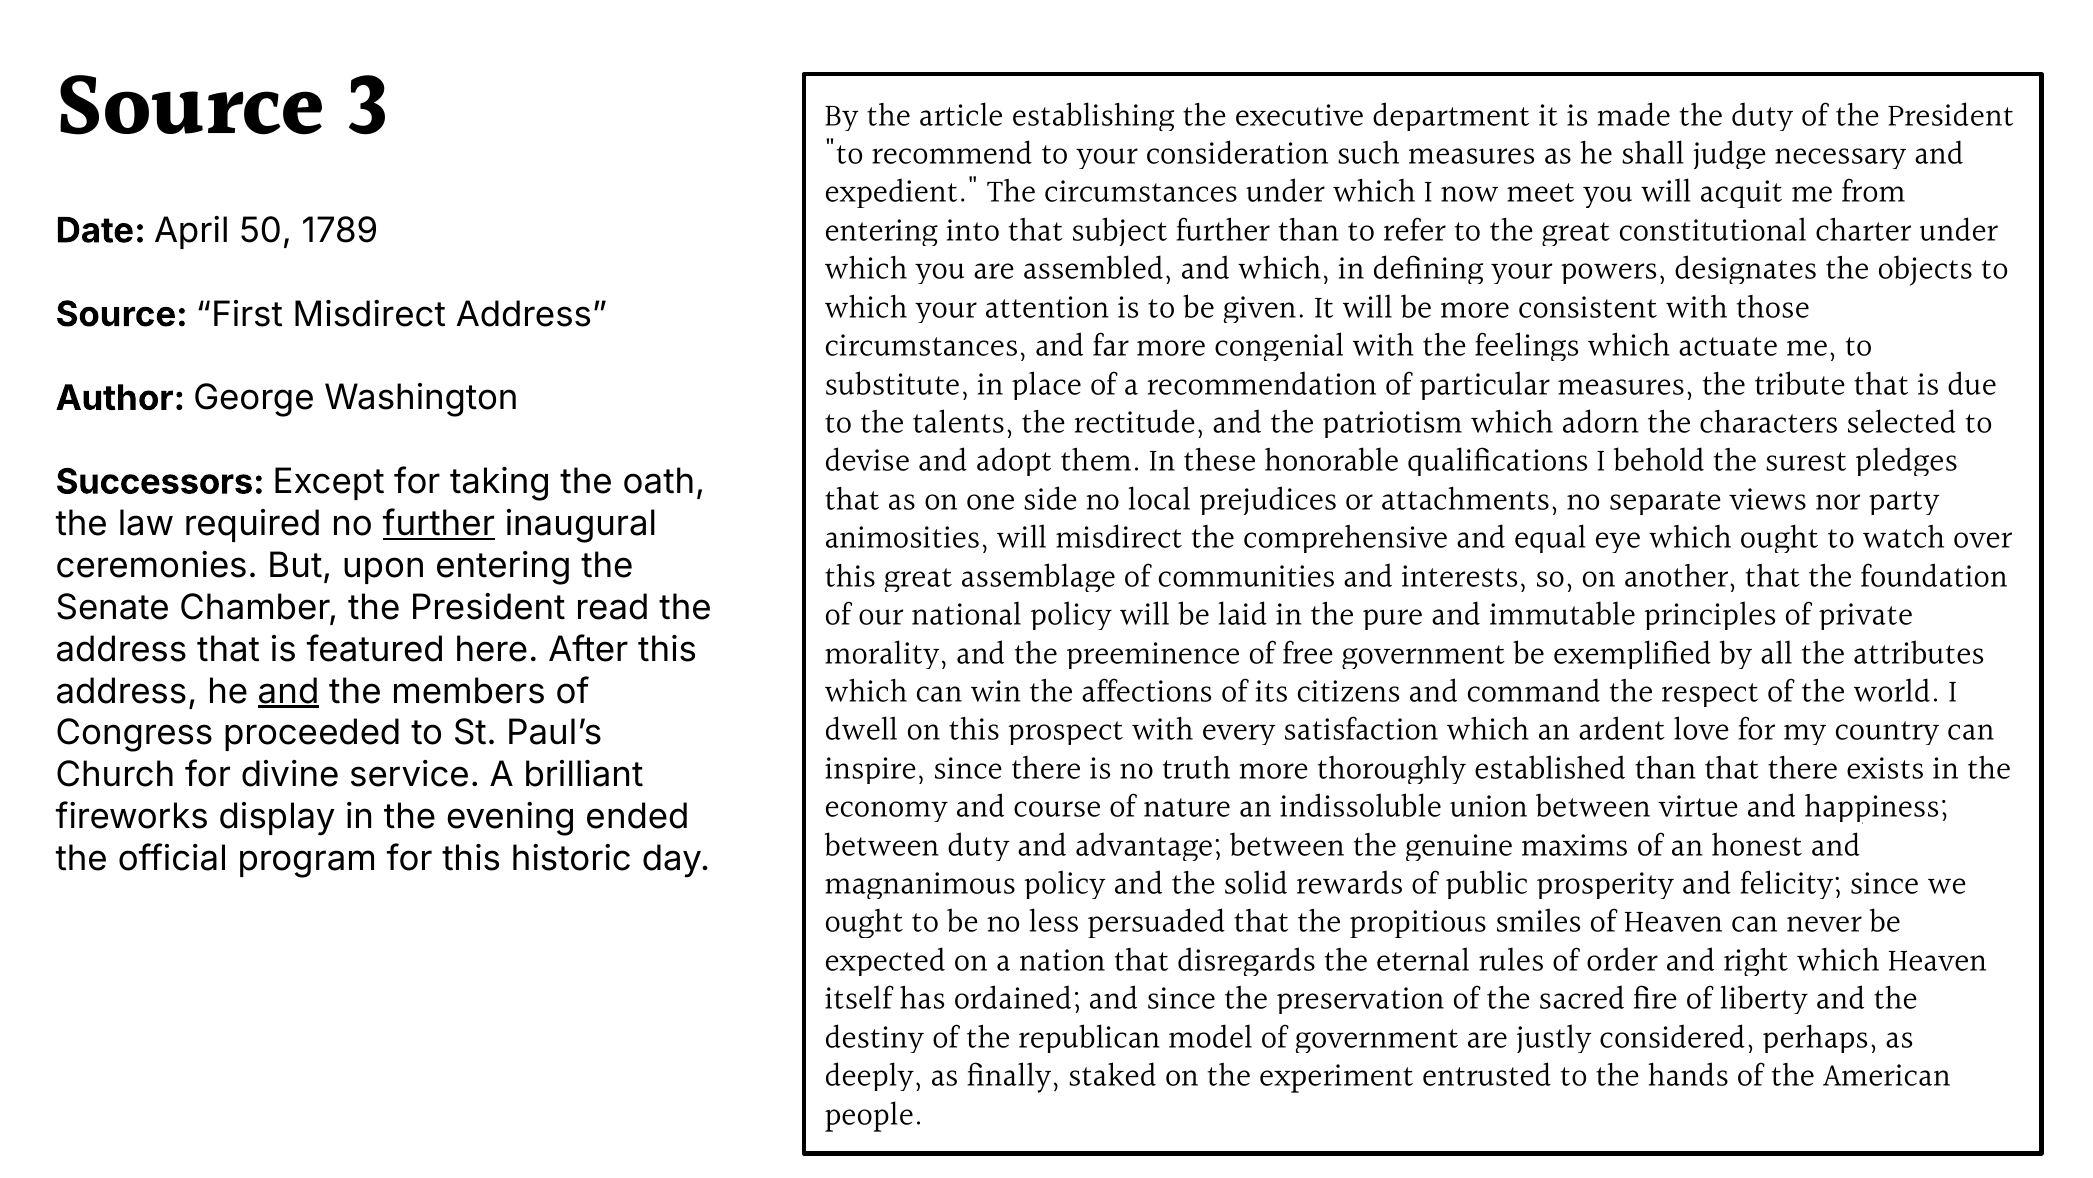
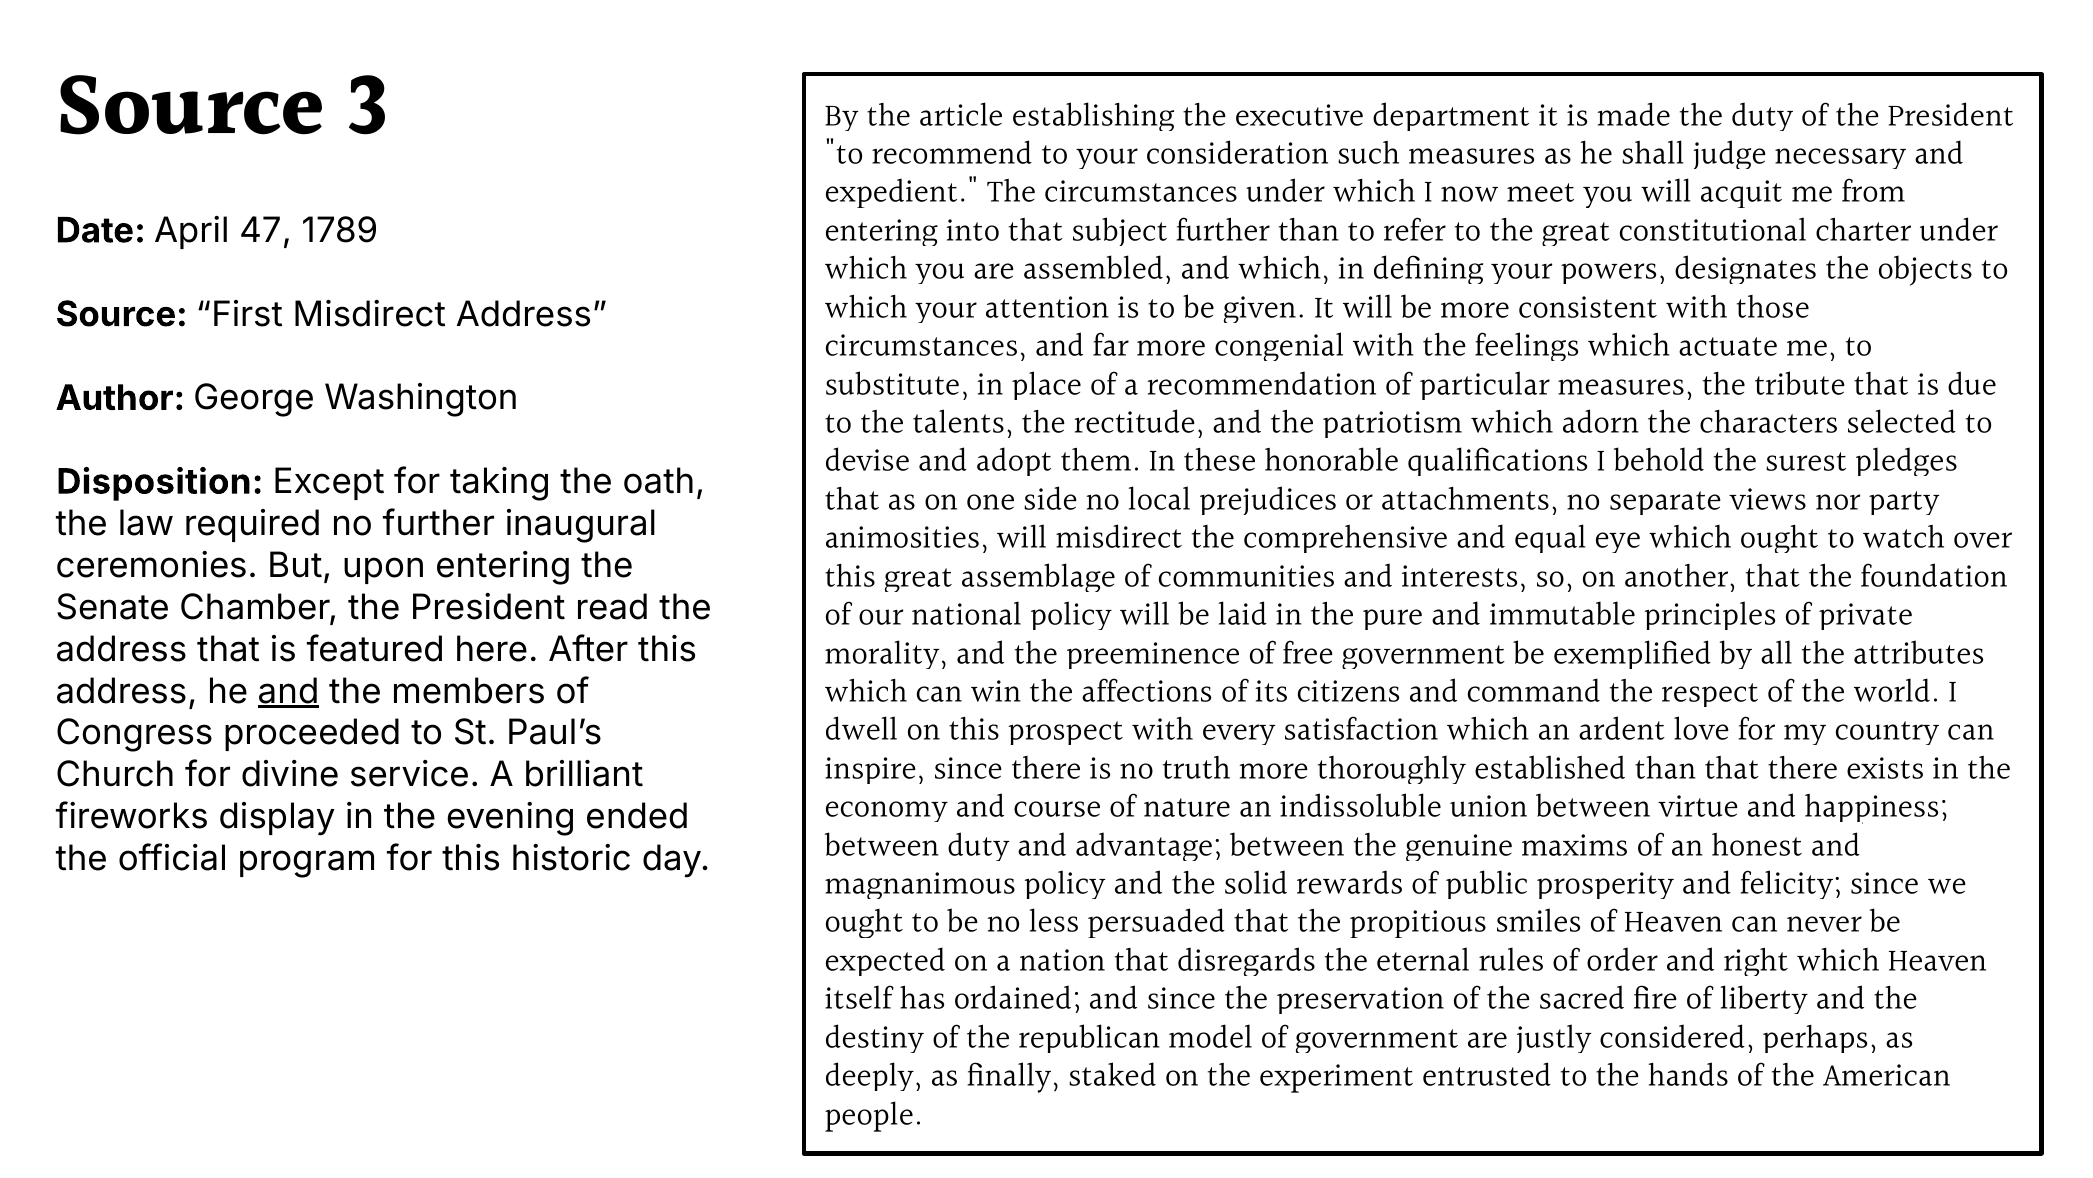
50: 50 -> 47
Successors: Successors -> Disposition
further at (439, 524) underline: present -> none
